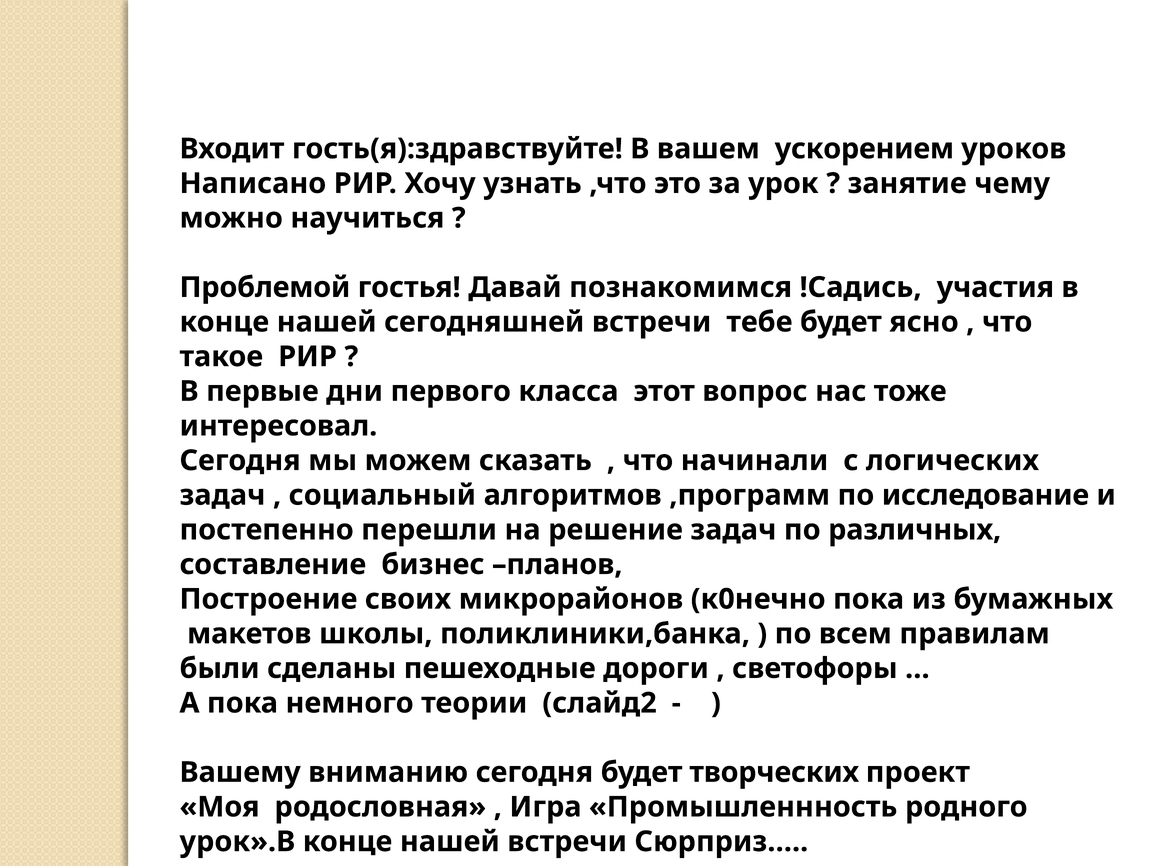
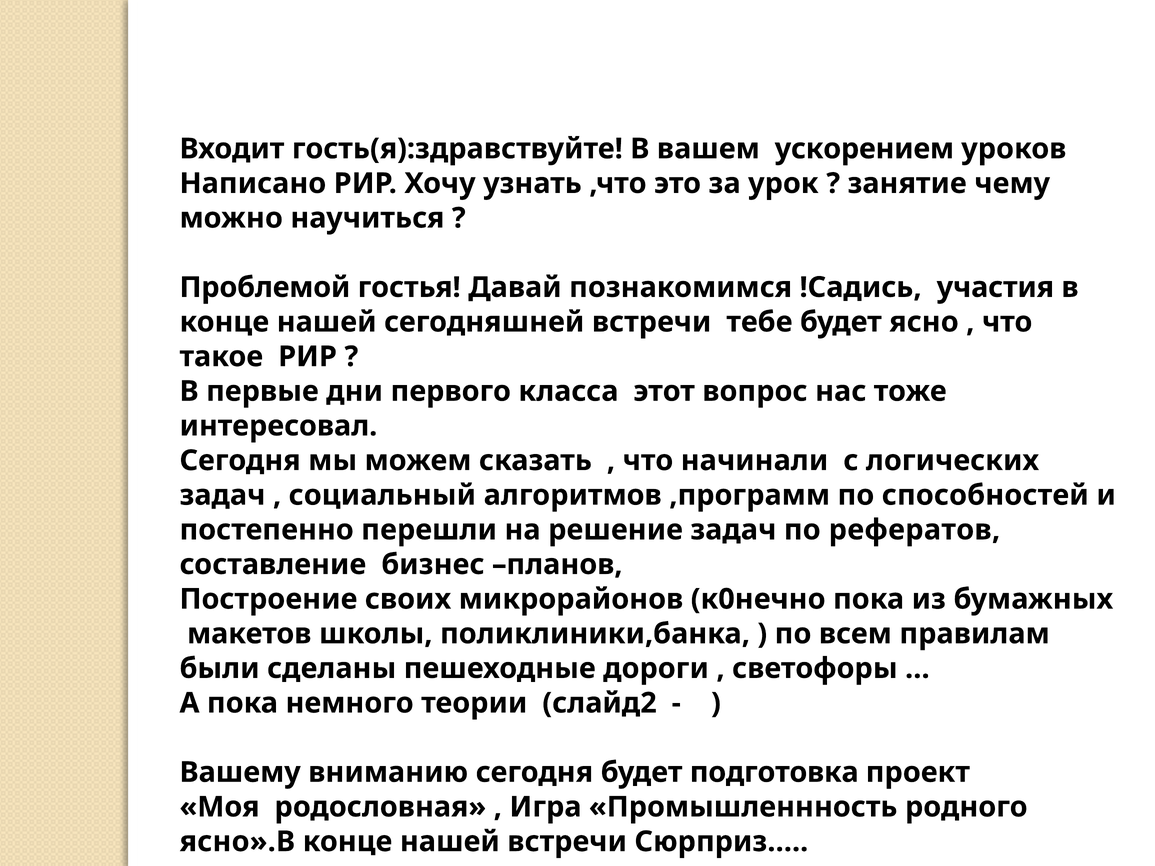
исследование: исследование -> способностей
различных: различных -> рефератов
творческих: творческих -> подготовка
урок».В: урок».В -> ясно».В
